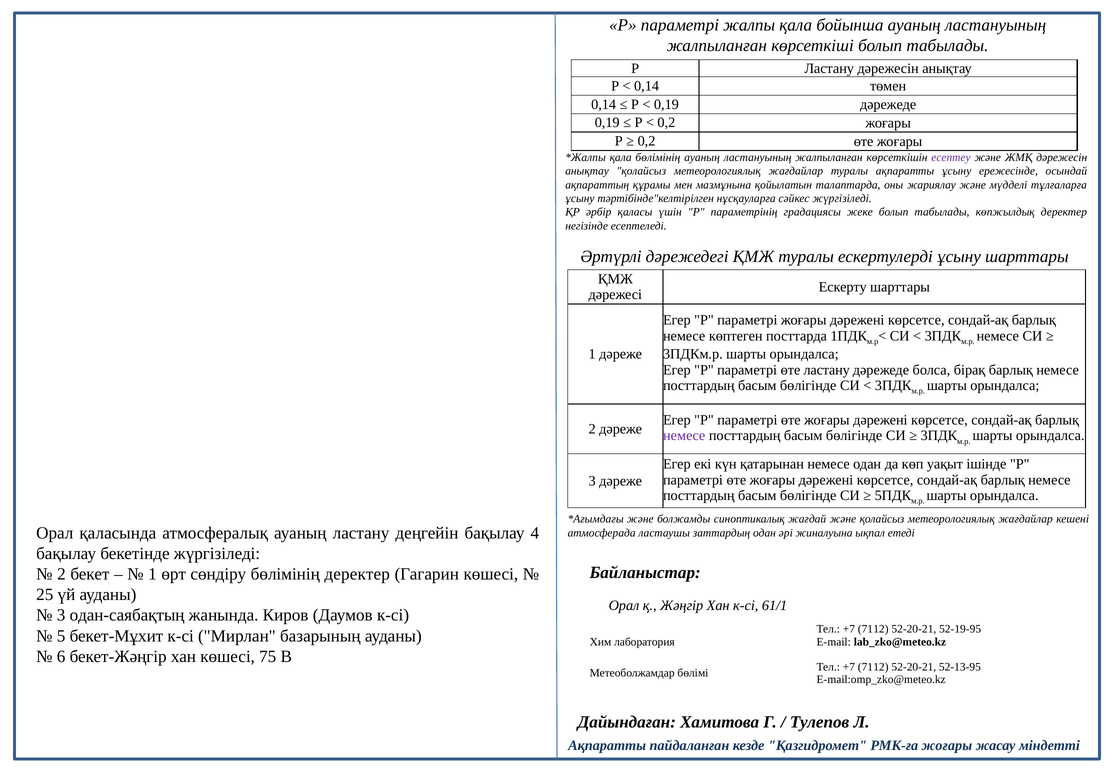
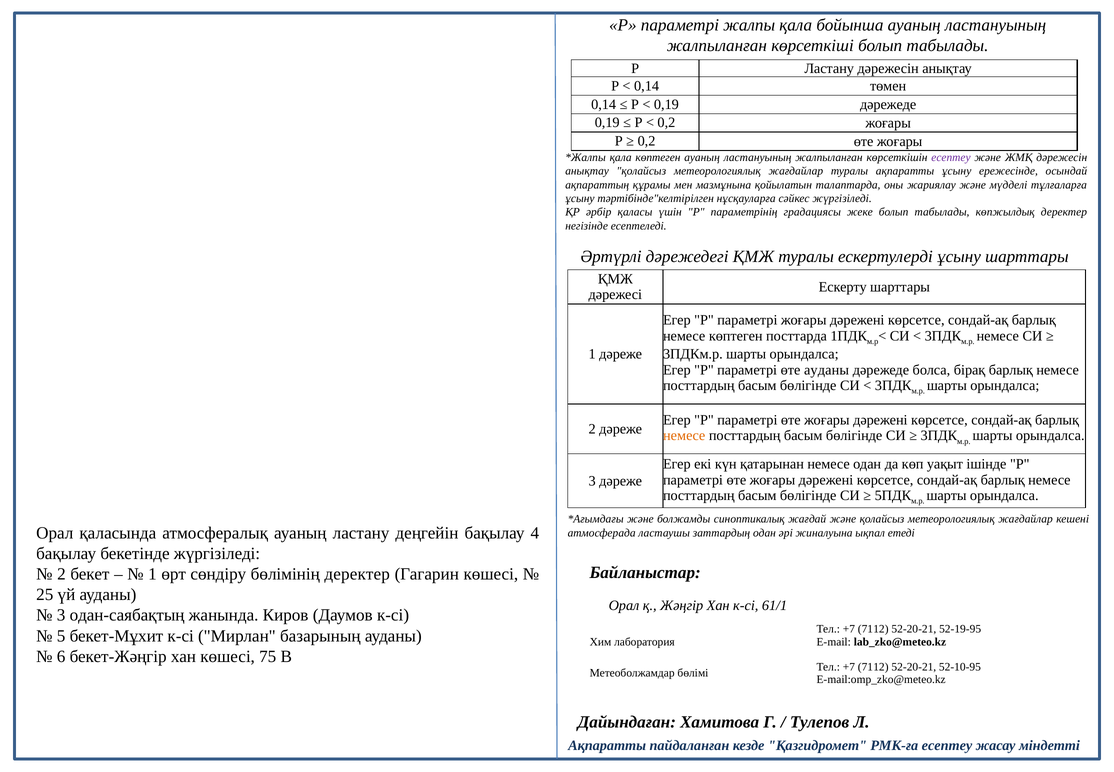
қала бөлімінің: бөлімінің -> көптеген
өте ластану: ластану -> ауданы
немесе at (684, 435) colour: purple -> orange
52-13-95: 52-13-95 -> 52-10-95
РМК-ға жоғары: жоғары -> есептеу
